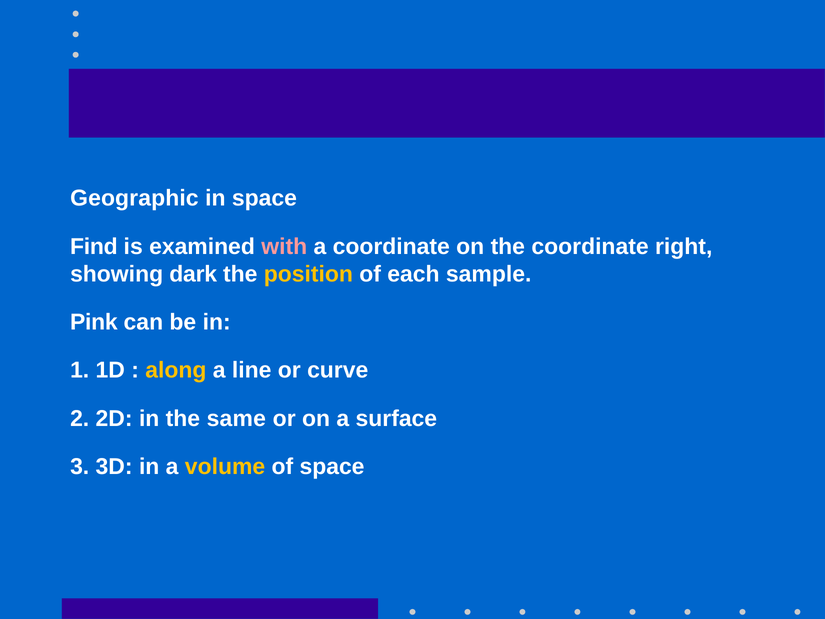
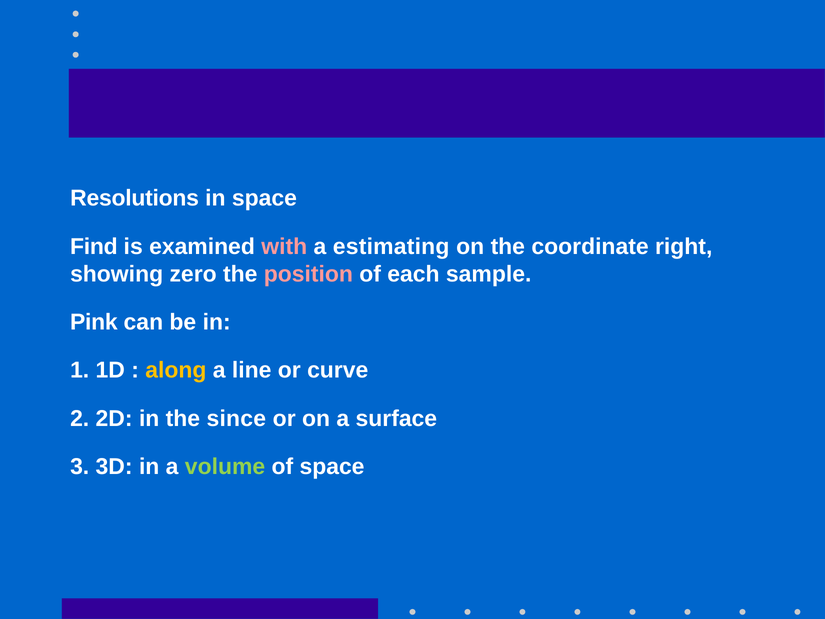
Geographic: Geographic -> Resolutions
a coordinate: coordinate -> estimating
dark: dark -> zero
position colour: yellow -> pink
same: same -> since
volume colour: yellow -> light green
